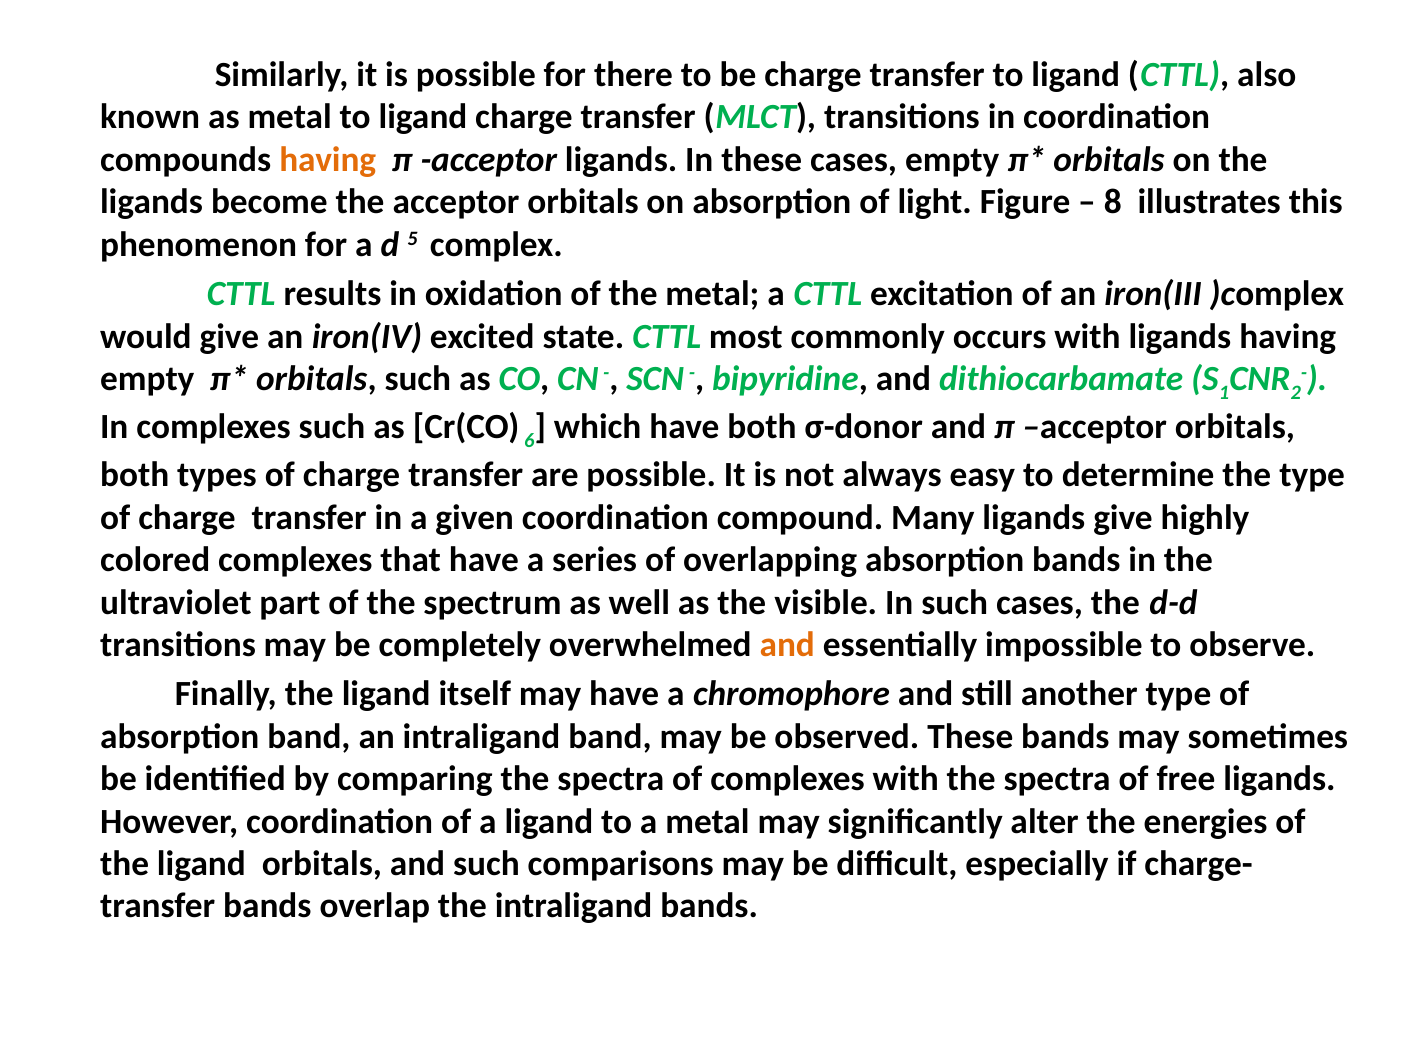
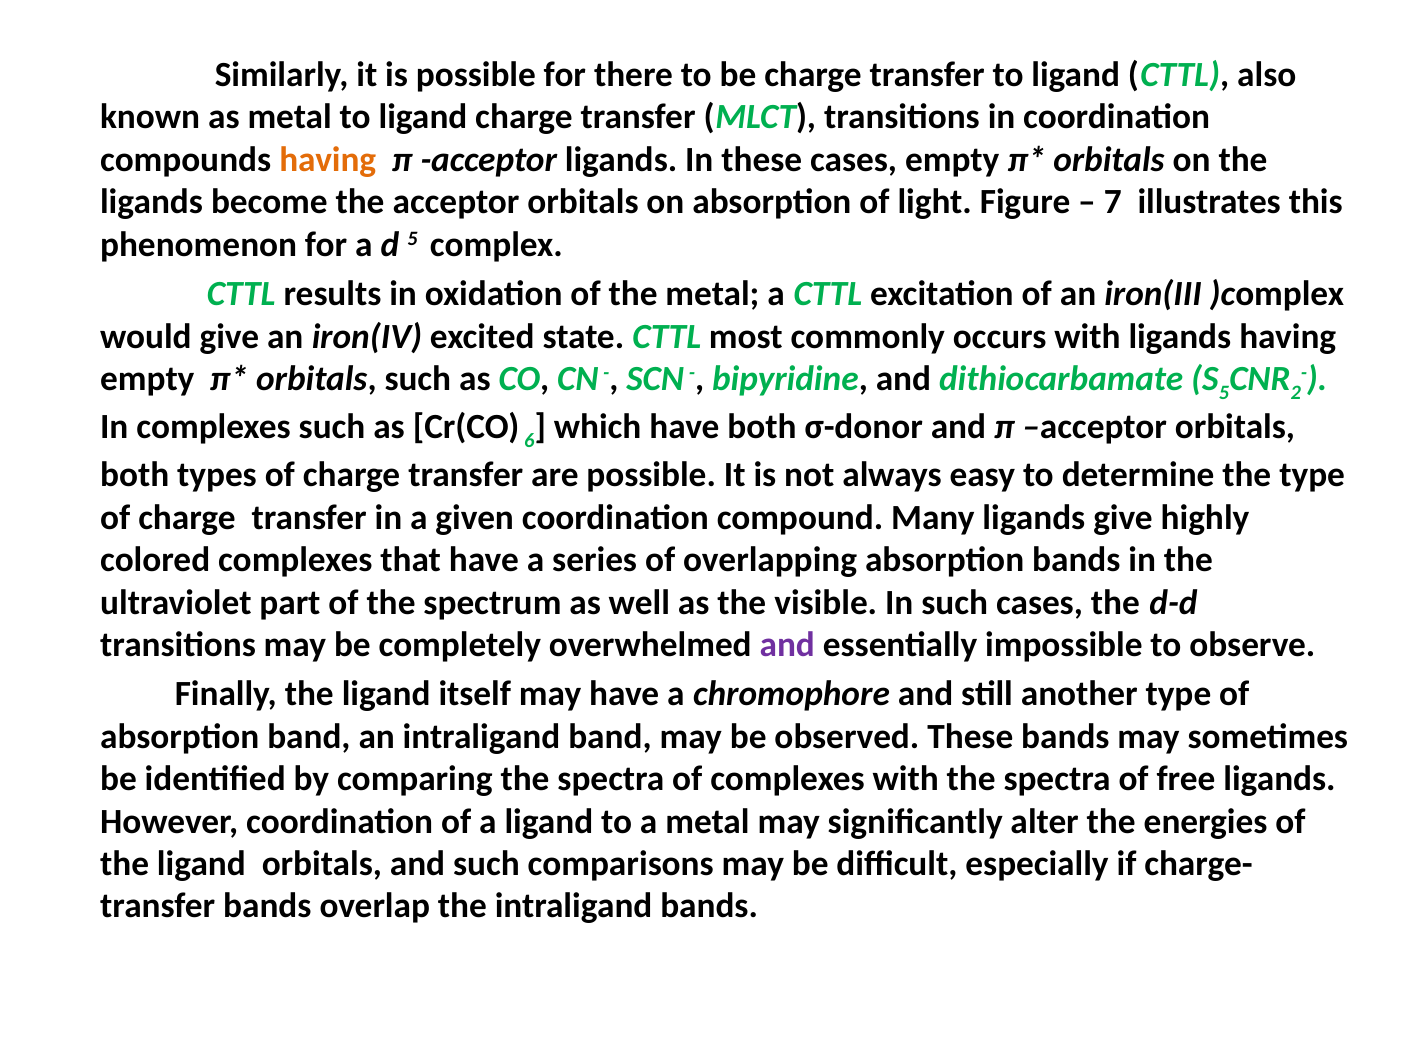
8: 8 -> 7
1 at (1224, 392): 1 -> 5
and at (787, 645) colour: orange -> purple
